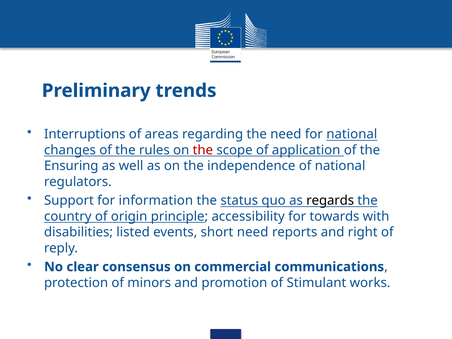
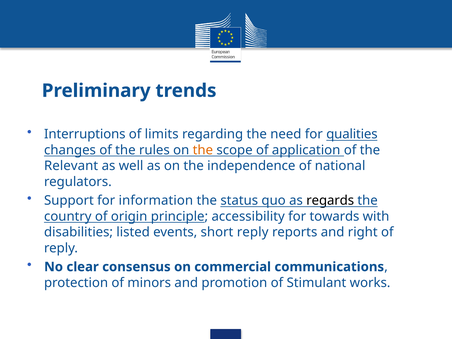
areas: areas -> limits
for national: national -> qualities
the at (203, 150) colour: red -> orange
Ensuring: Ensuring -> Relevant
short need: need -> reply
